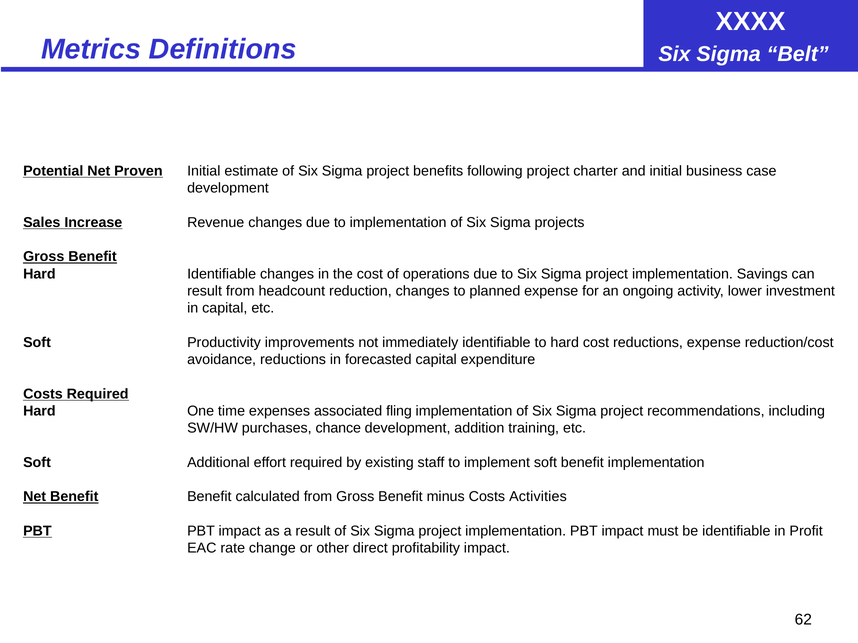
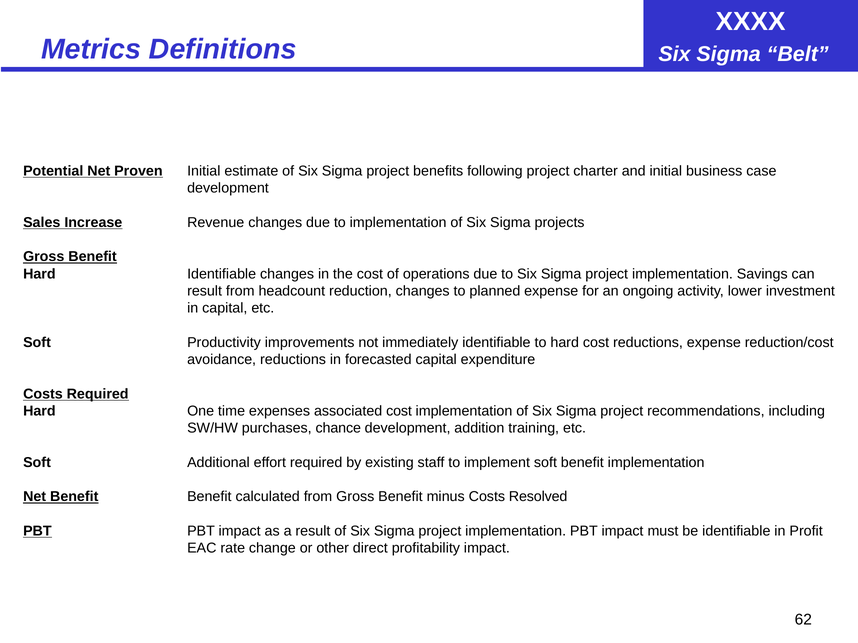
associated fling: fling -> cost
Activities: Activities -> Resolved
